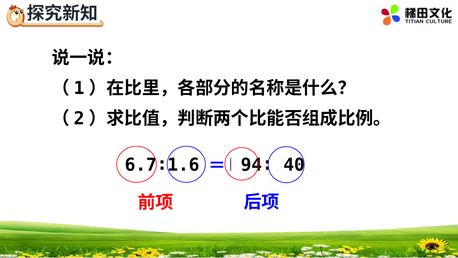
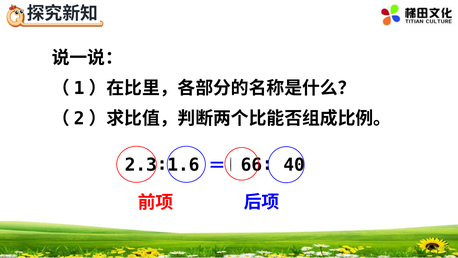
6.7∶1.6: 6.7∶1.6 -> 2.3∶1.6
94∶: 94∶ -> 66∶
